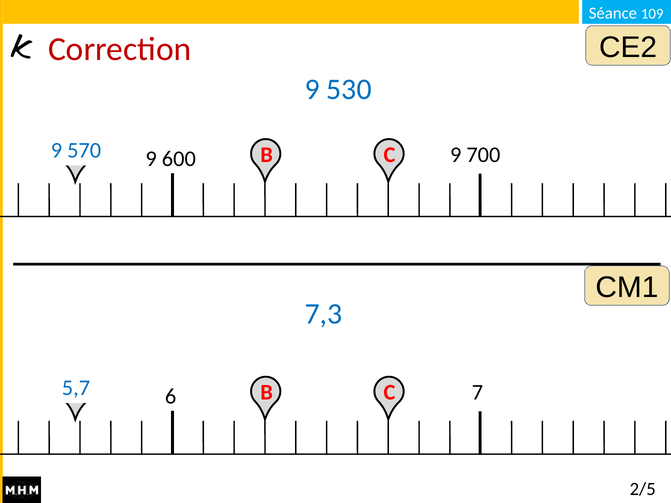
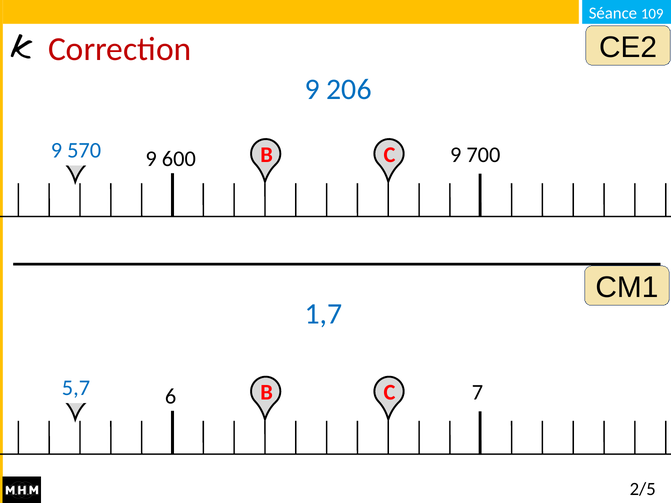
530: 530 -> 206
7,3: 7,3 -> 1,7
